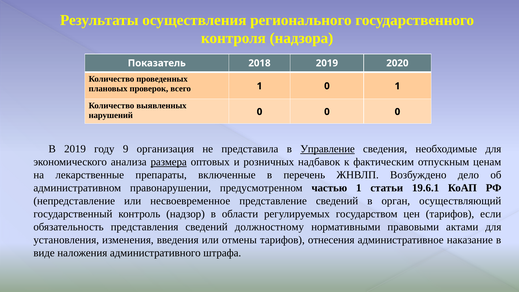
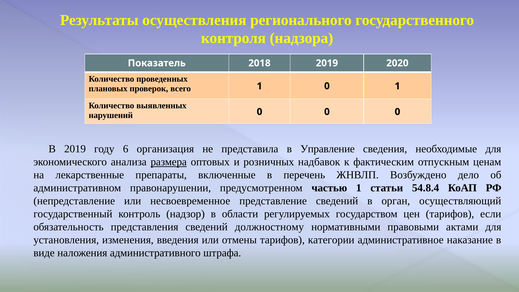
9: 9 -> 6
Управление underline: present -> none
19.6.1: 19.6.1 -> 54.8.4
отнесения: отнесения -> категории
